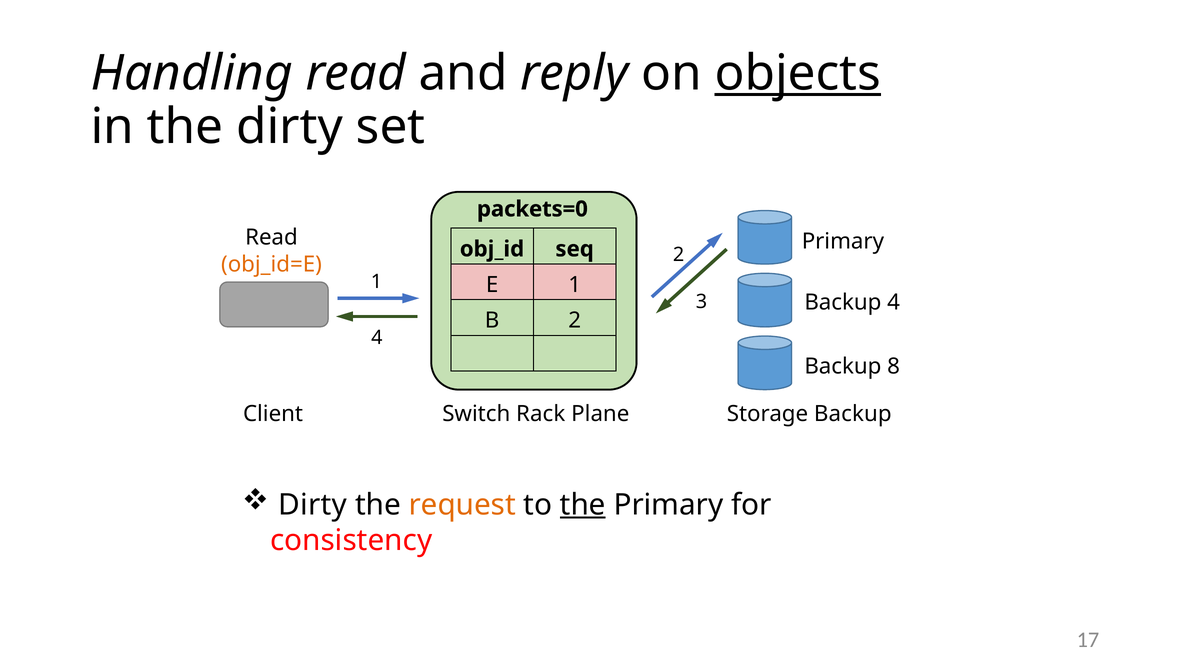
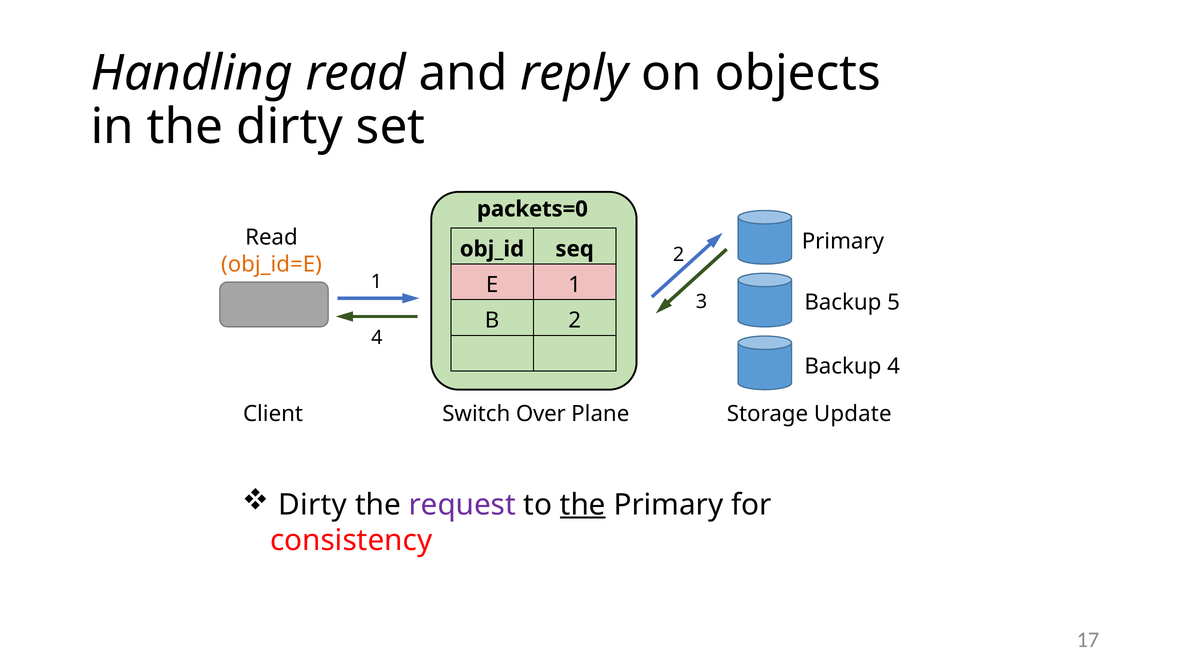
objects underline: present -> none
Backup 4: 4 -> 5
Backup 8: 8 -> 4
Rack: Rack -> Over
Storage Backup: Backup -> Update
request colour: orange -> purple
